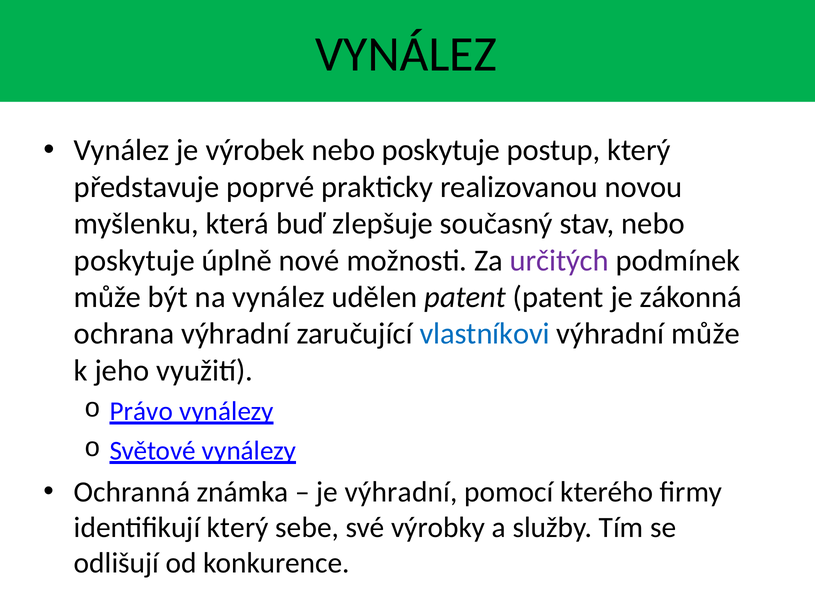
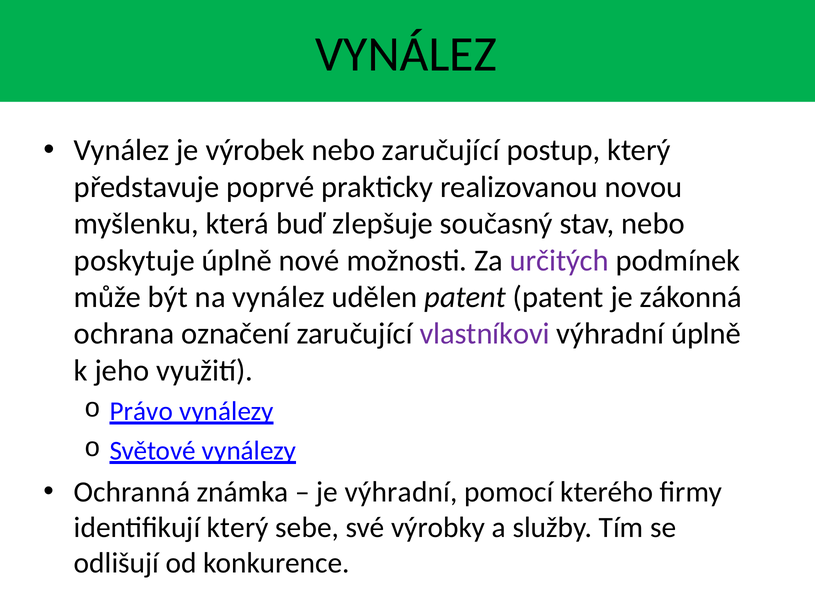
výrobek nebo poskytuje: poskytuje -> zaručující
ochrana výhradní: výhradní -> označení
vlastníkovi colour: blue -> purple
výhradní může: může -> úplně
